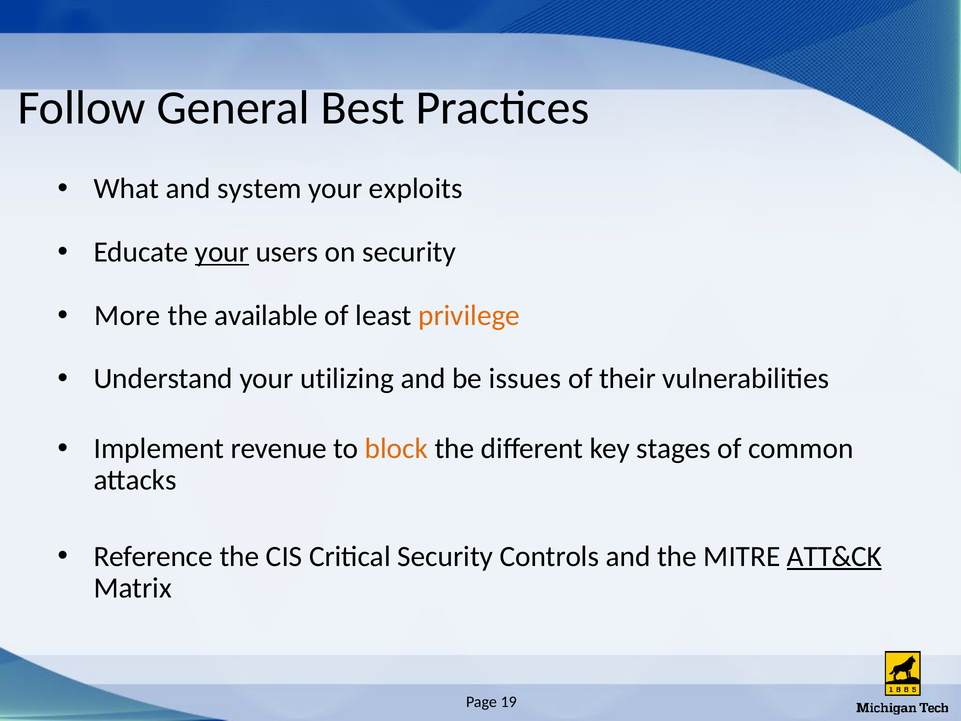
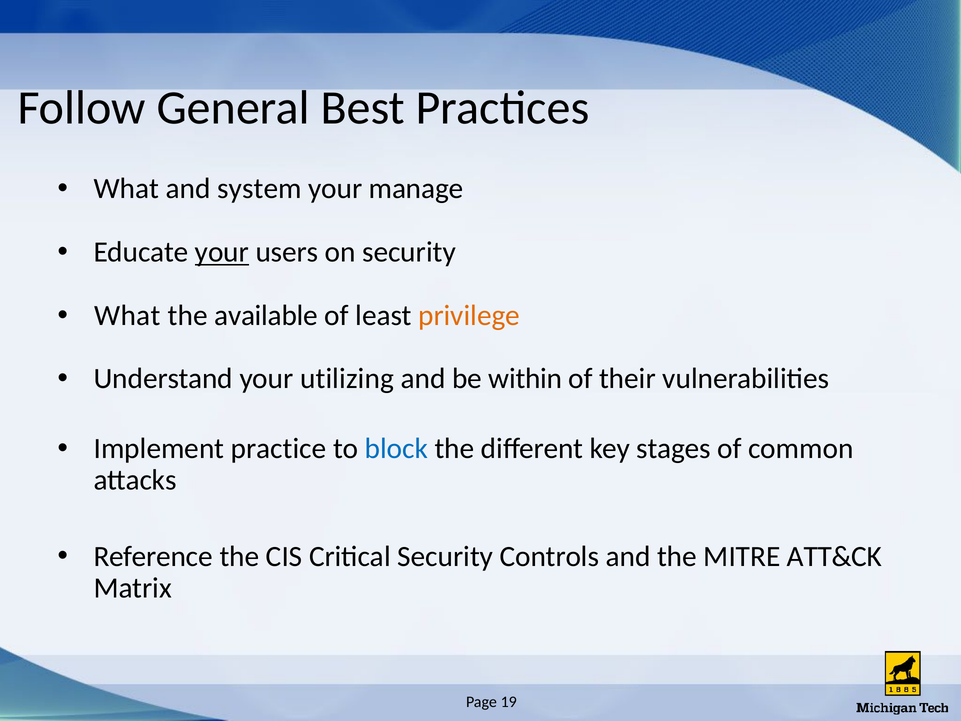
exploits: exploits -> manage
More at (127, 315): More -> What
issues: issues -> within
revenue: revenue -> practice
block colour: orange -> blue
ATT&CK underline: present -> none
